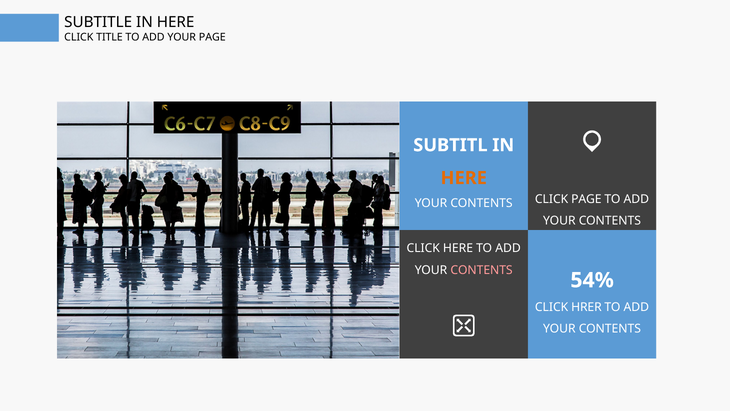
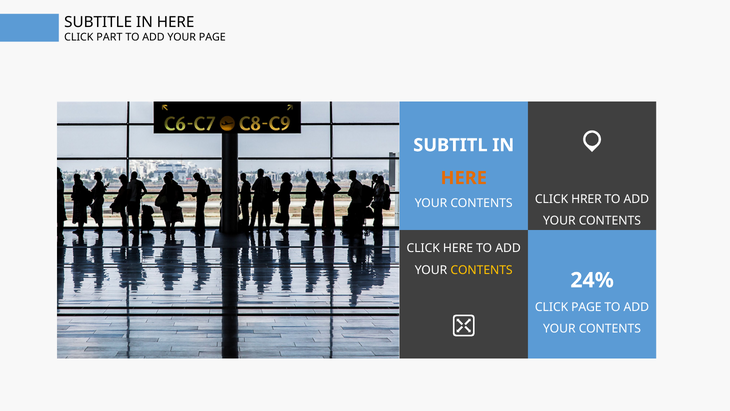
TITLE: TITLE -> PART
CLICK PAGE: PAGE -> HRER
CONTENTS at (482, 270) colour: pink -> yellow
54%: 54% -> 24%
CLICK HRER: HRER -> PAGE
